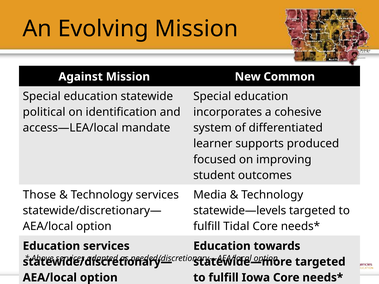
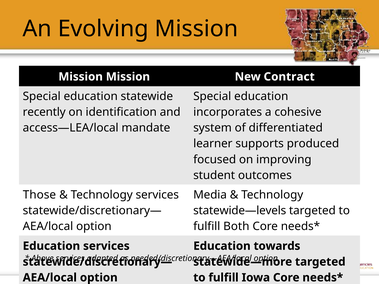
Against at (81, 77): Against -> Mission
Common: Common -> Contract
political: political -> recently
Tidal: Tidal -> Both
